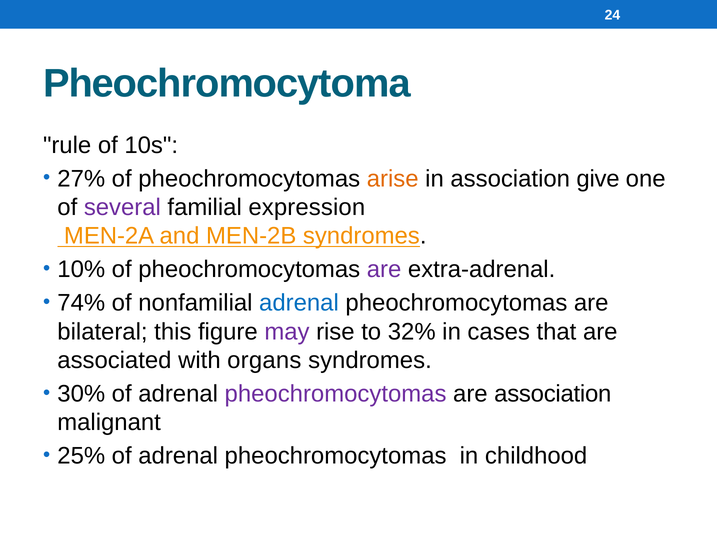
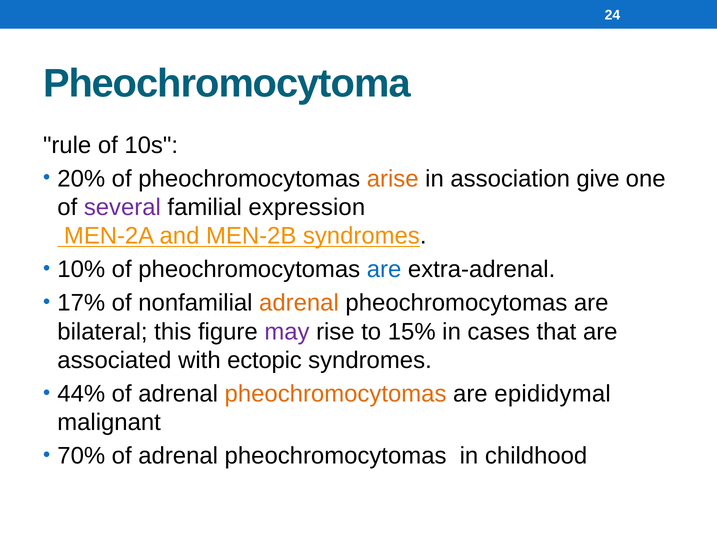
27%: 27% -> 20%
are at (384, 269) colour: purple -> blue
74%: 74% -> 17%
adrenal at (299, 303) colour: blue -> orange
32%: 32% -> 15%
organs: organs -> ectopic
30%: 30% -> 44%
pheochromocytomas at (336, 394) colour: purple -> orange
are association: association -> epididymal
25%: 25% -> 70%
